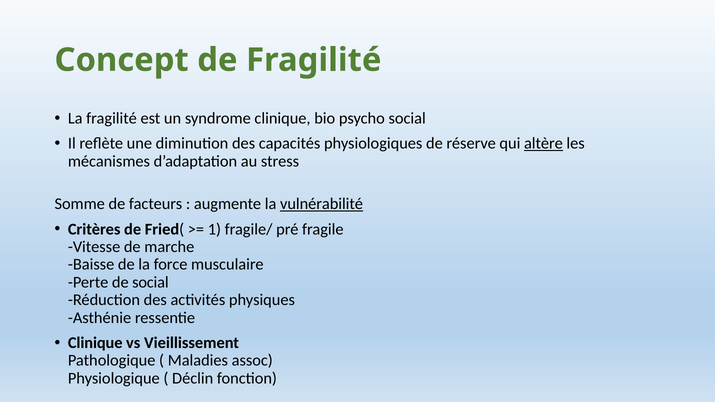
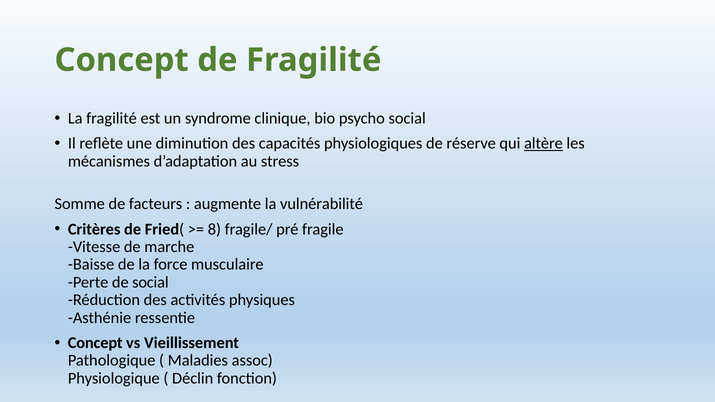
vulnérabilité underline: present -> none
1: 1 -> 8
Clinique at (95, 343): Clinique -> Concept
